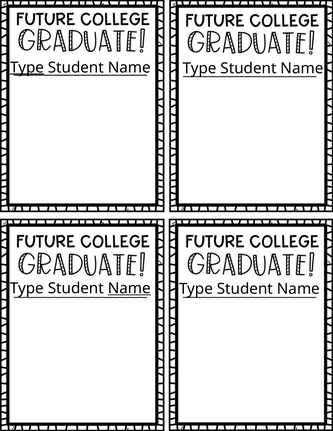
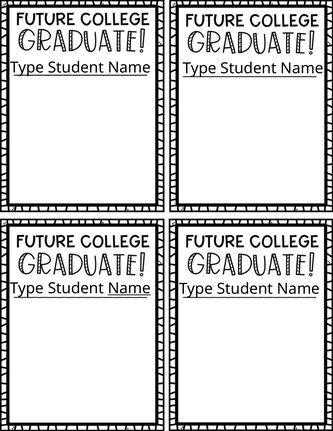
Type at (27, 68) underline: present -> none
